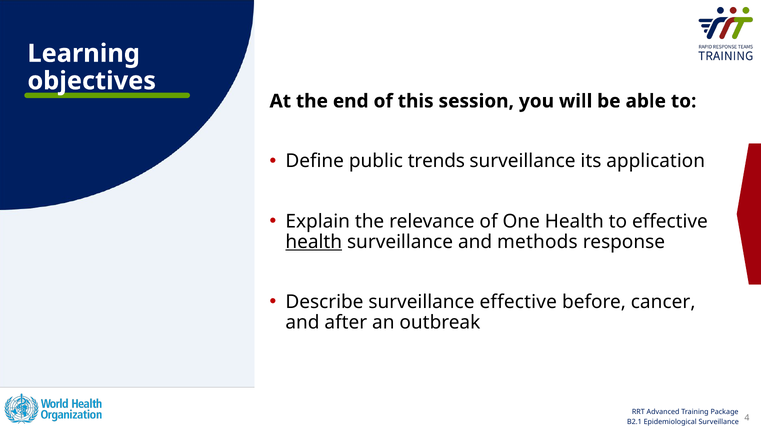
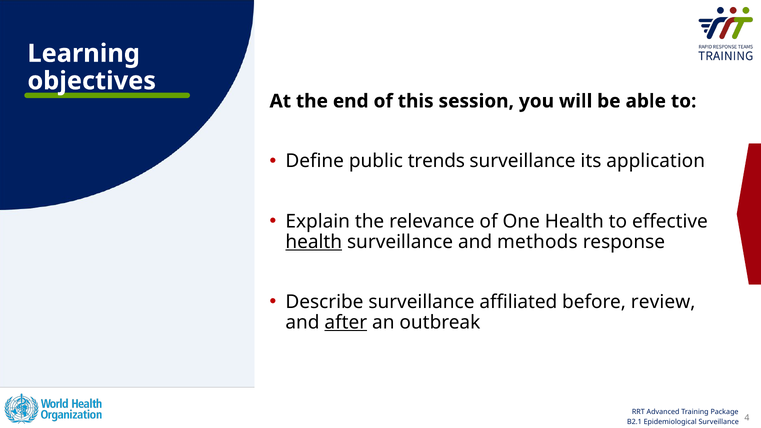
surveillance effective: effective -> affiliated
cancer: cancer -> review
after underline: none -> present
